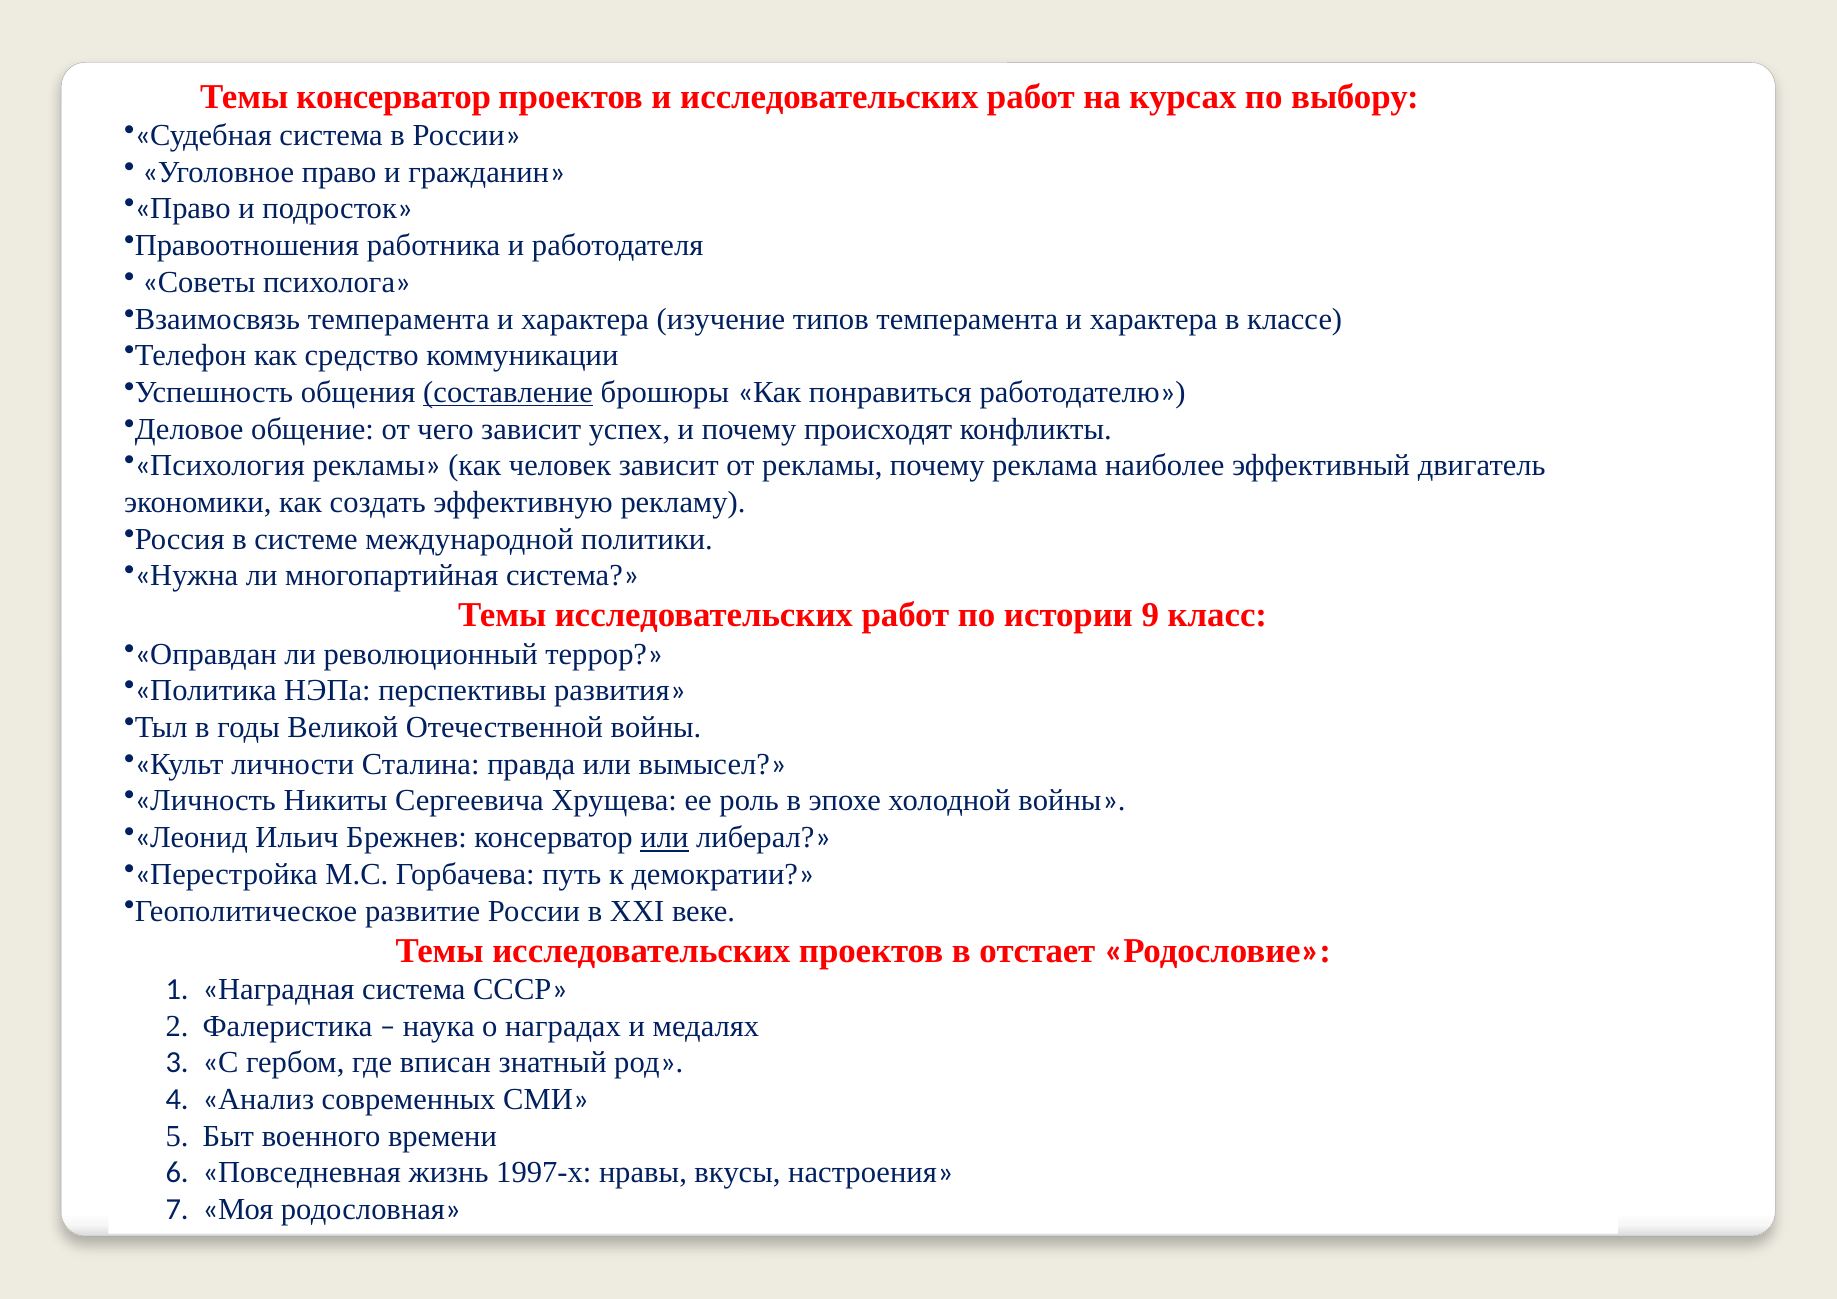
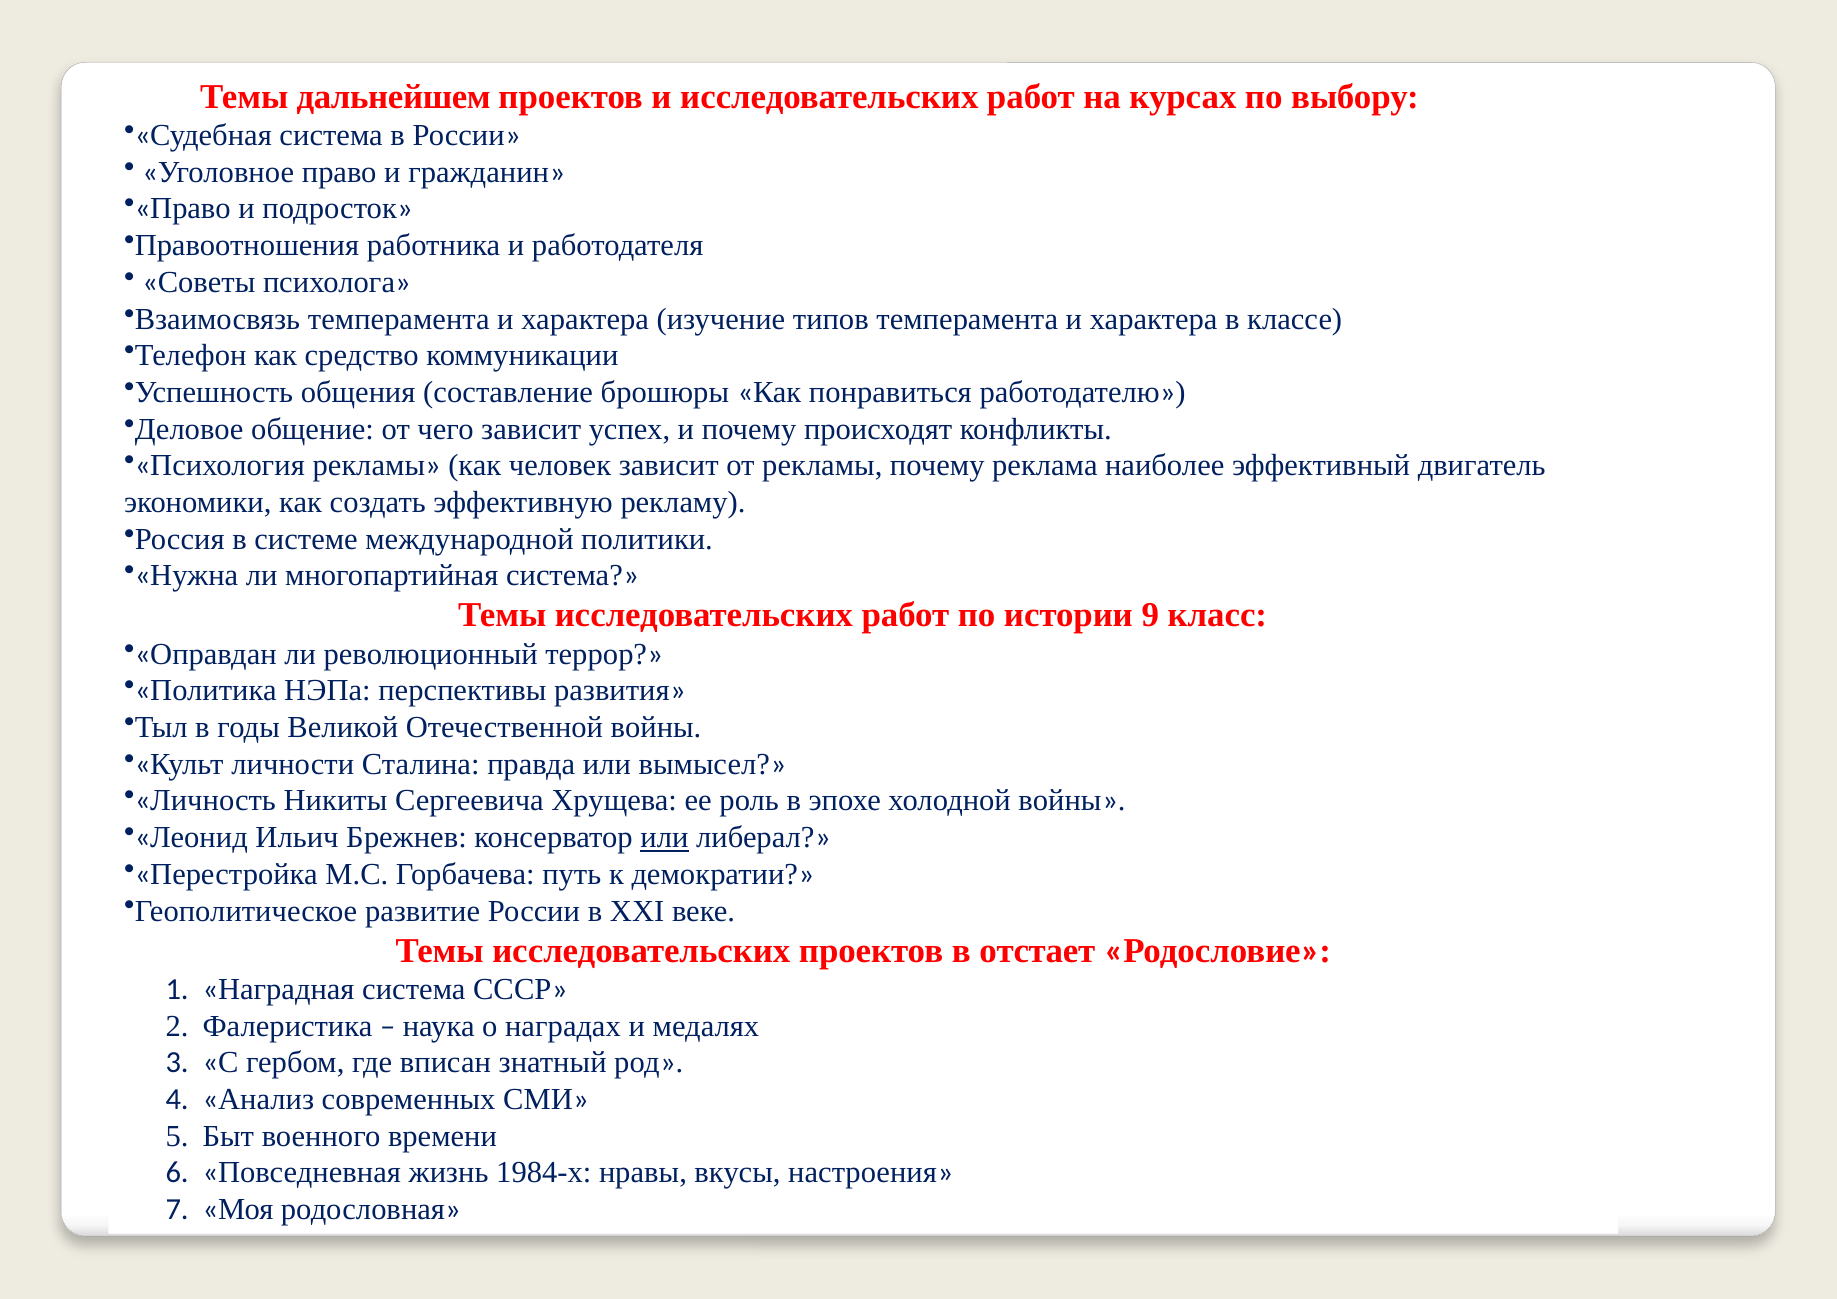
Темы консерватор: консерватор -> дальнейшем
составление underline: present -> none
1997-х: 1997-х -> 1984-х
